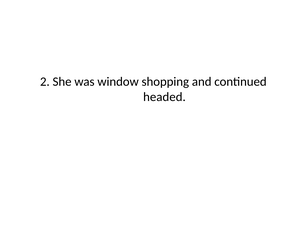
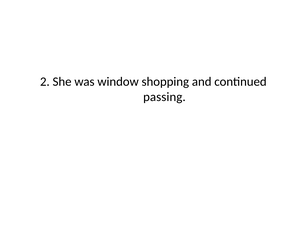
headed: headed -> passing
